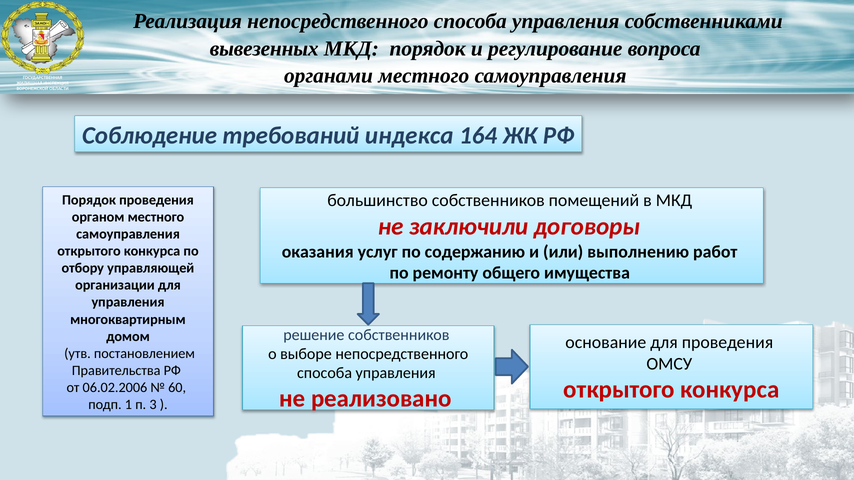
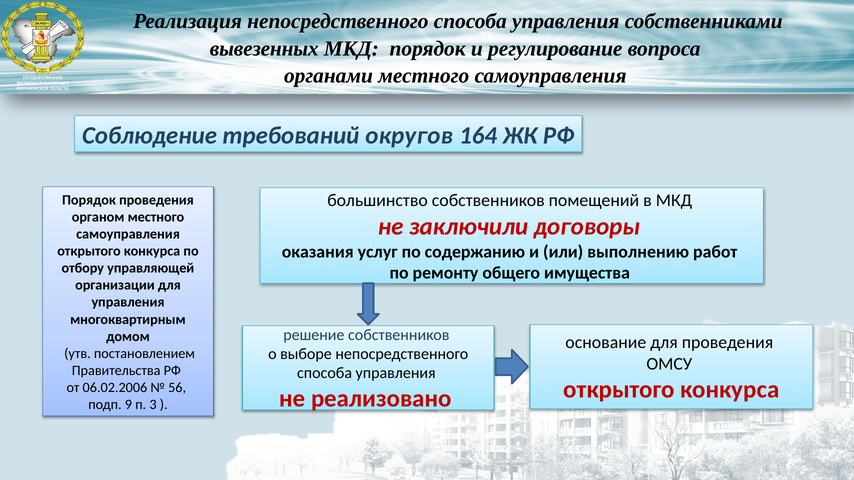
индекса: индекса -> округов
60: 60 -> 56
1: 1 -> 9
